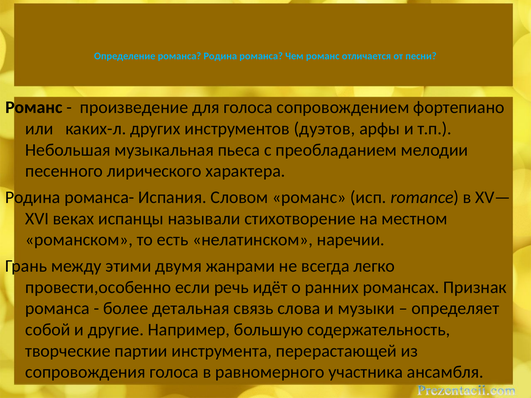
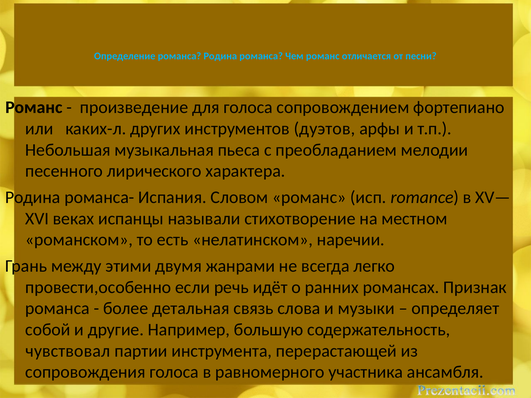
творческие: творческие -> чувствовал
